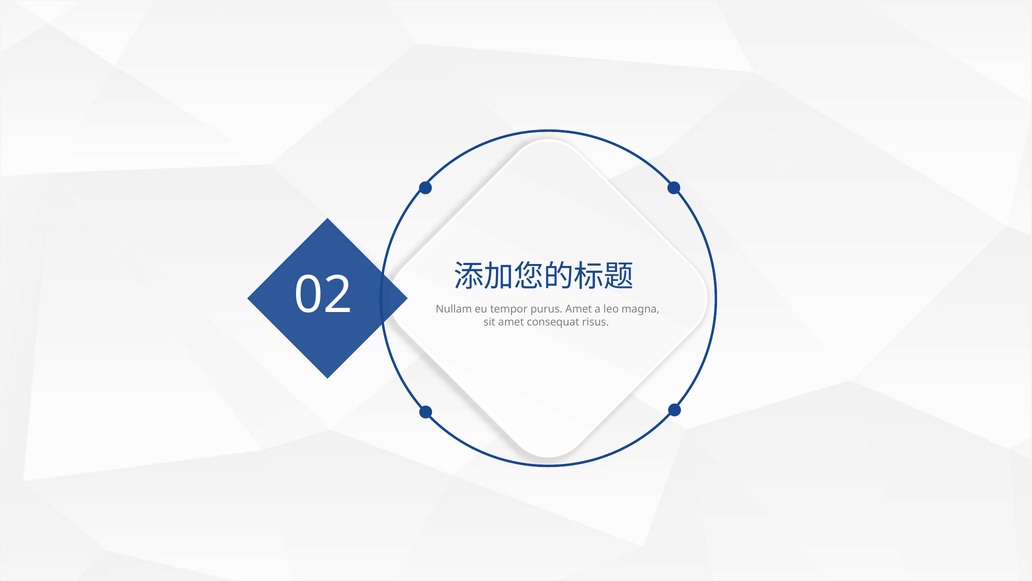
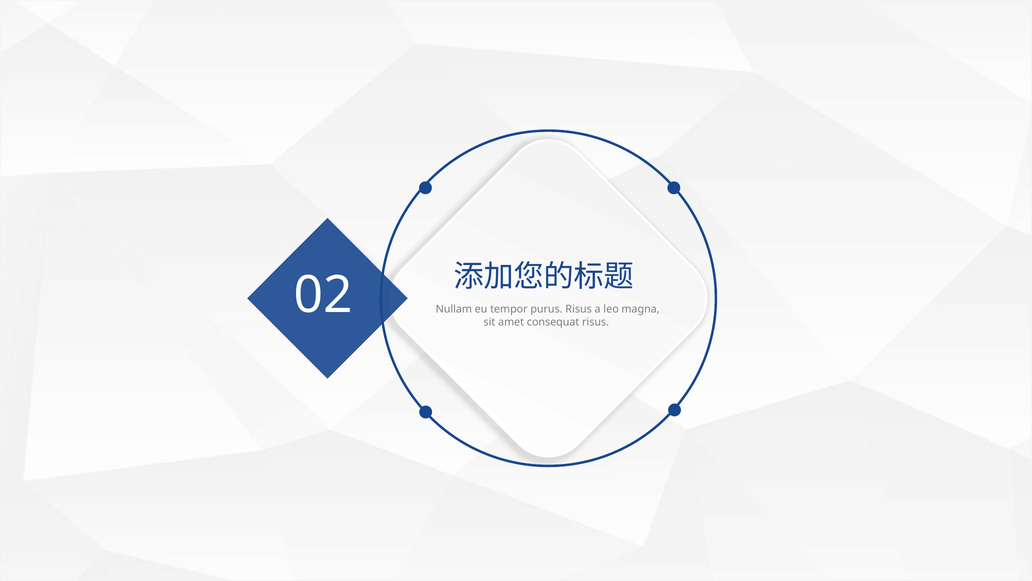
purus Amet: Amet -> Risus
